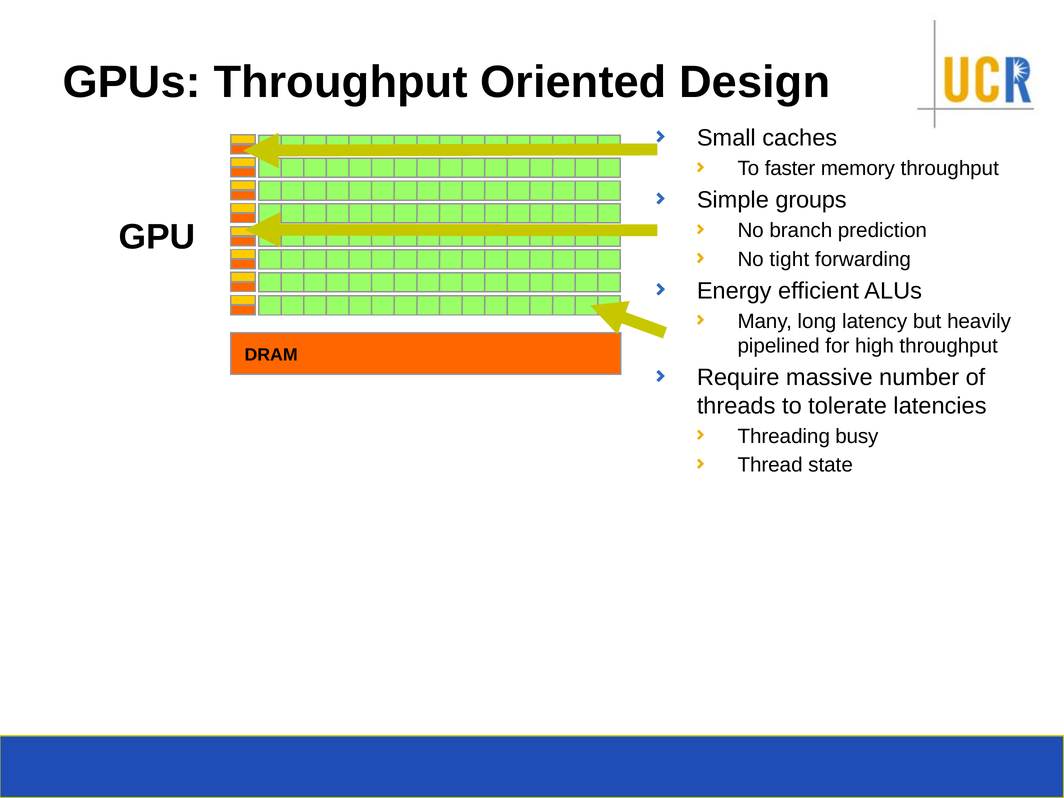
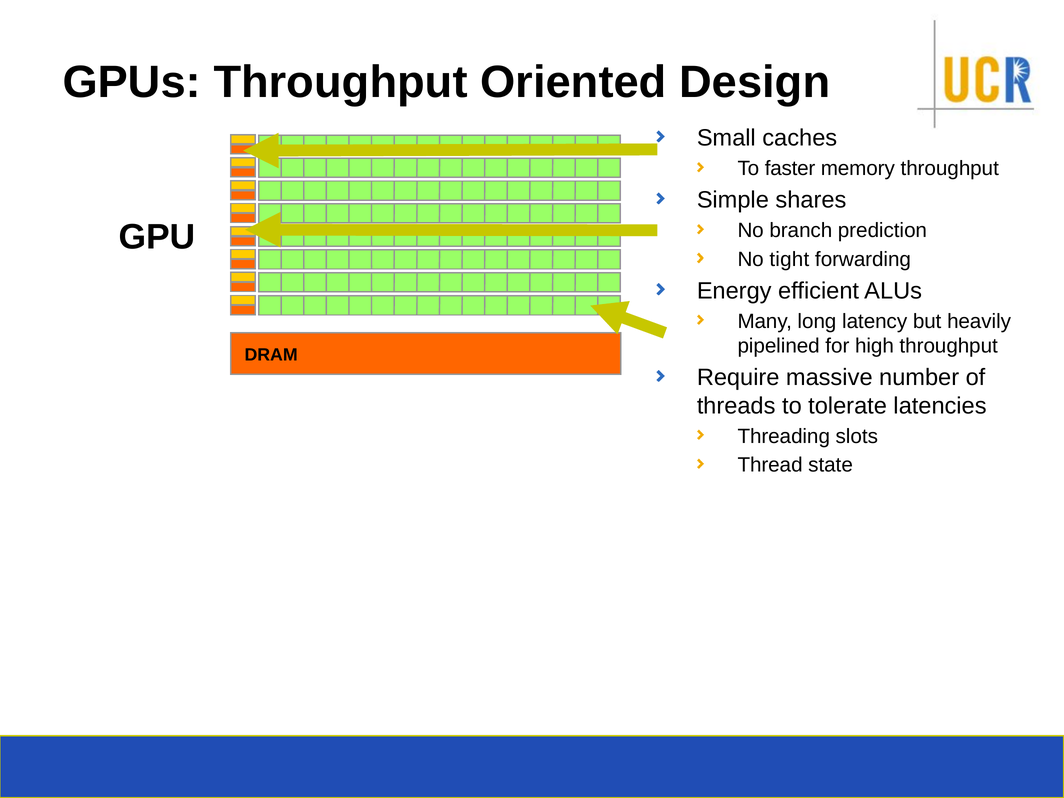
groups: groups -> shares
busy: busy -> slots
